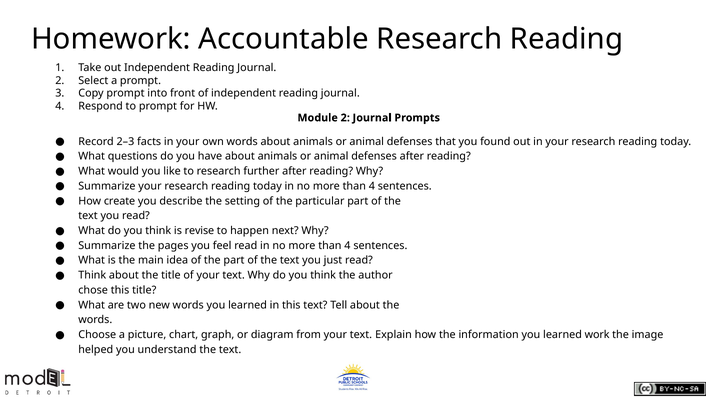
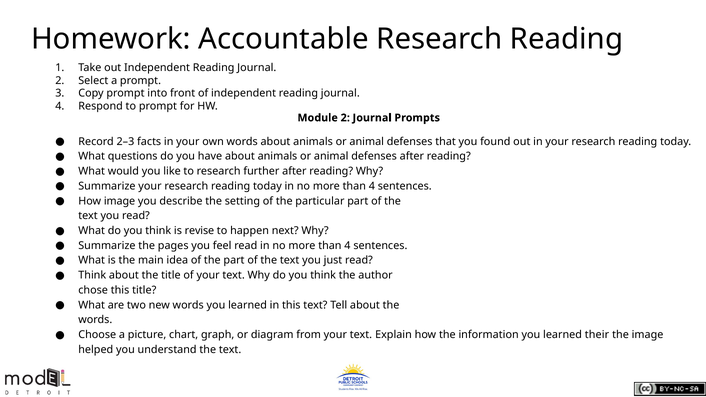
How create: create -> image
work: work -> their
